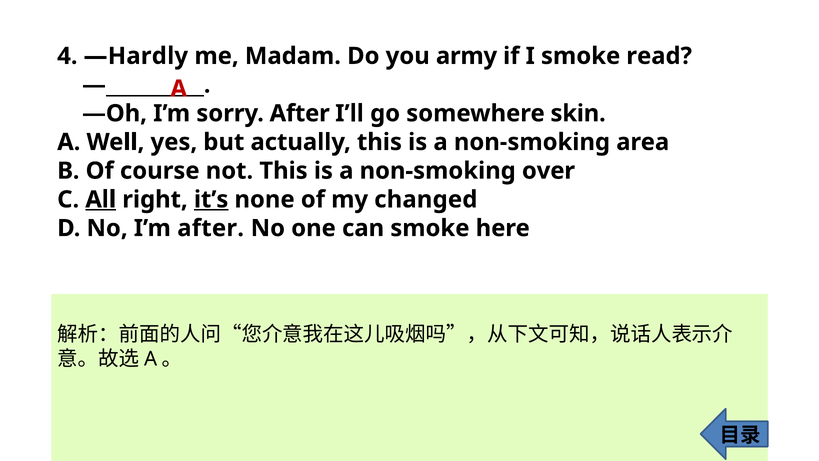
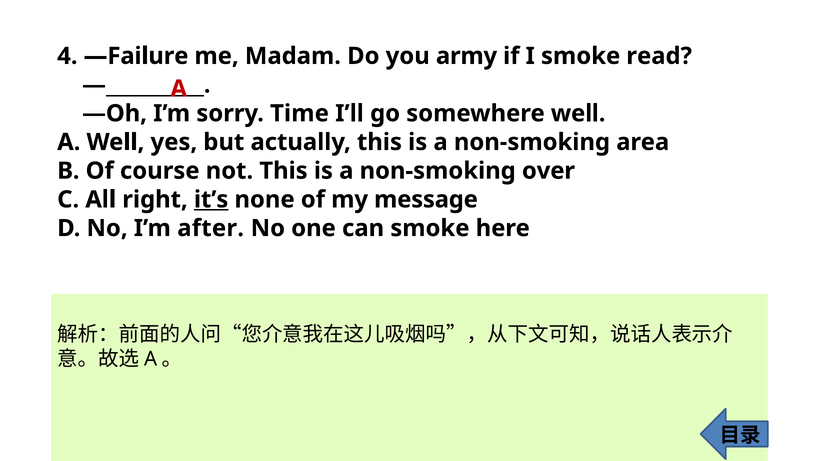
—Hardly: —Hardly -> —Failure
sorry After: After -> Time
somewhere skin: skin -> well
All underline: present -> none
changed: changed -> message
